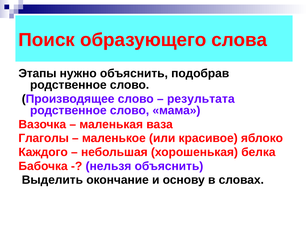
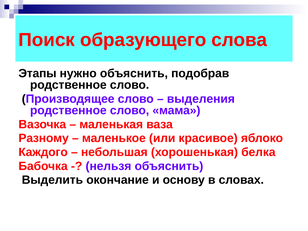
результата: результата -> выделения
Глаголы: Глаголы -> Разному
